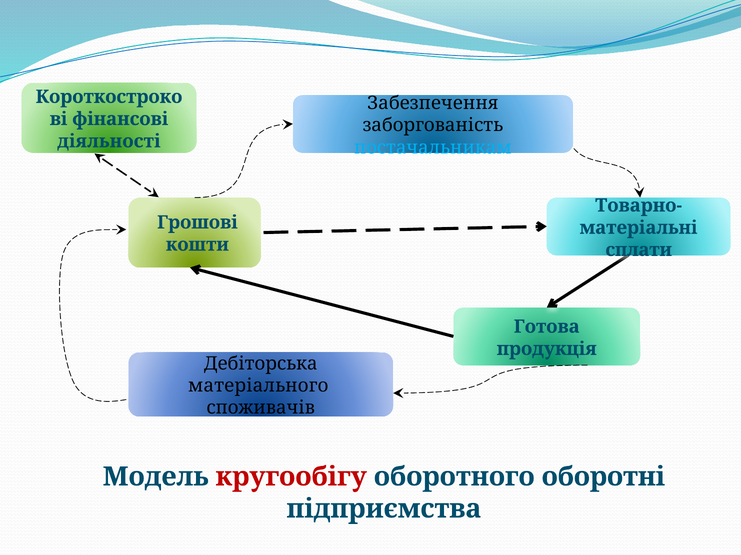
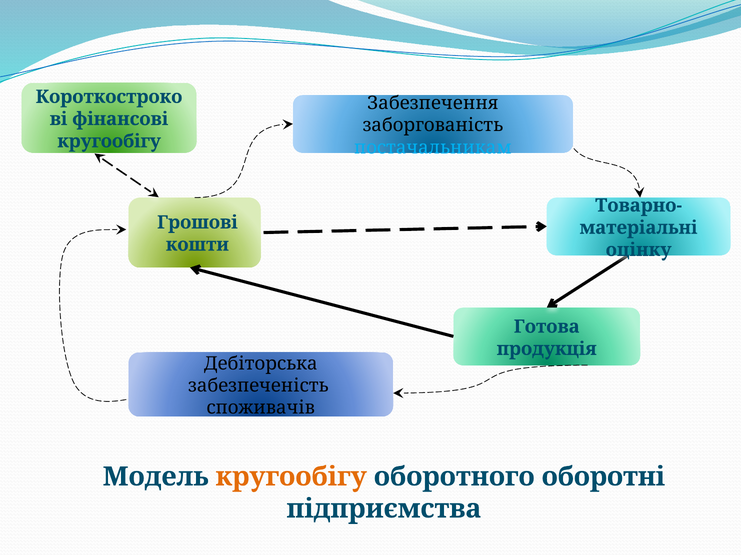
діяльності at (109, 141): діяльності -> кругообігу
сплати: сплати -> оцінку
матеріального: матеріального -> забезпеченість
кругообігу at (291, 477) colour: red -> orange
